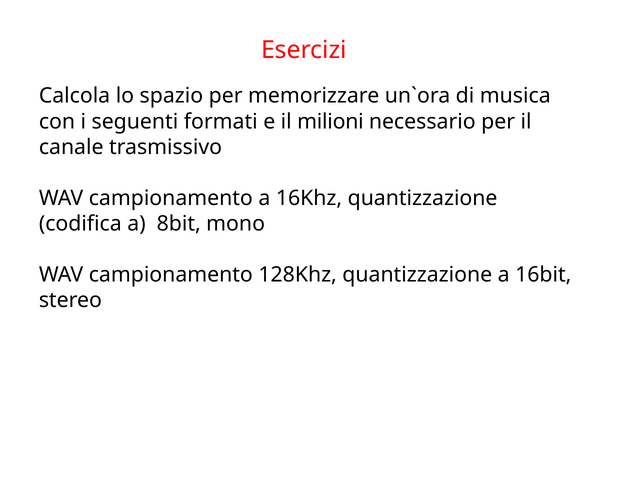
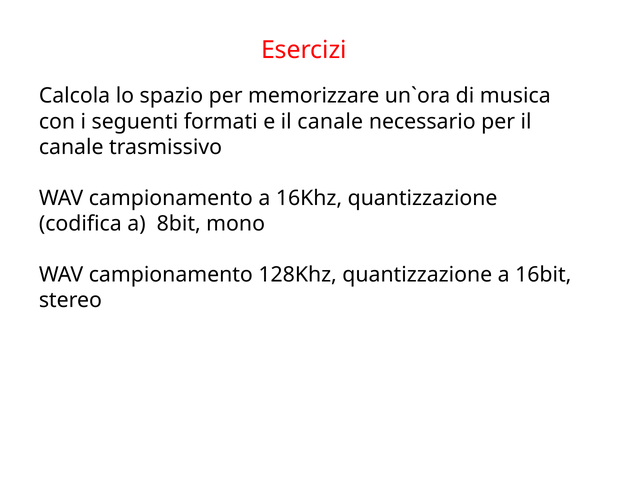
e il milioni: milioni -> canale
